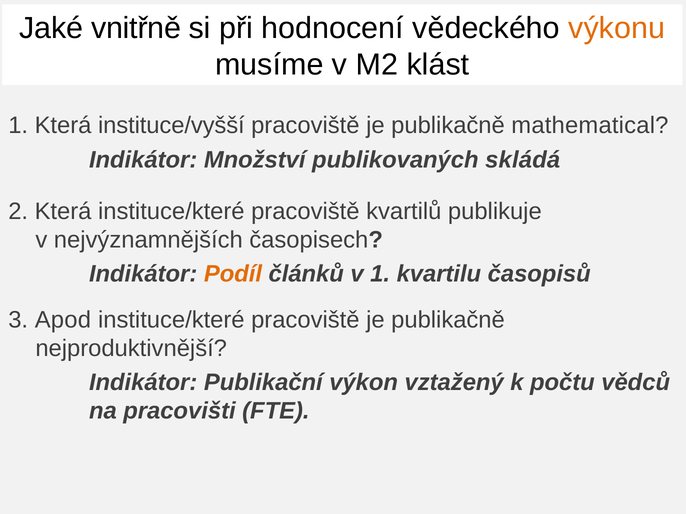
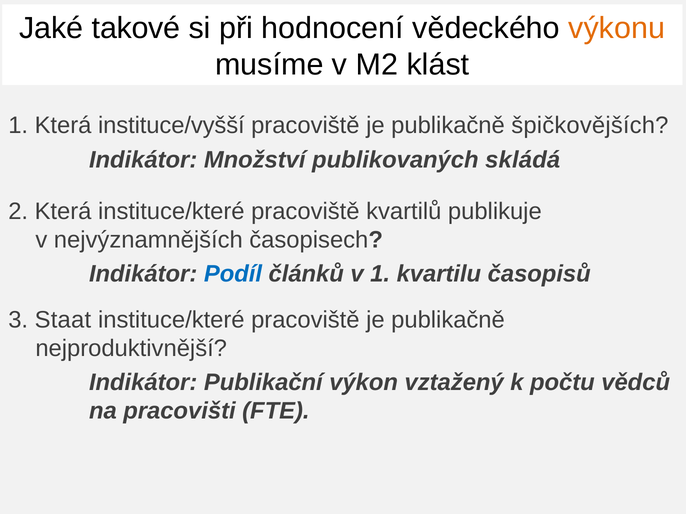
vnitřně: vnitřně -> takové
mathematical: mathematical -> špičkovějších
Podíl colour: orange -> blue
Apod: Apod -> Staat
